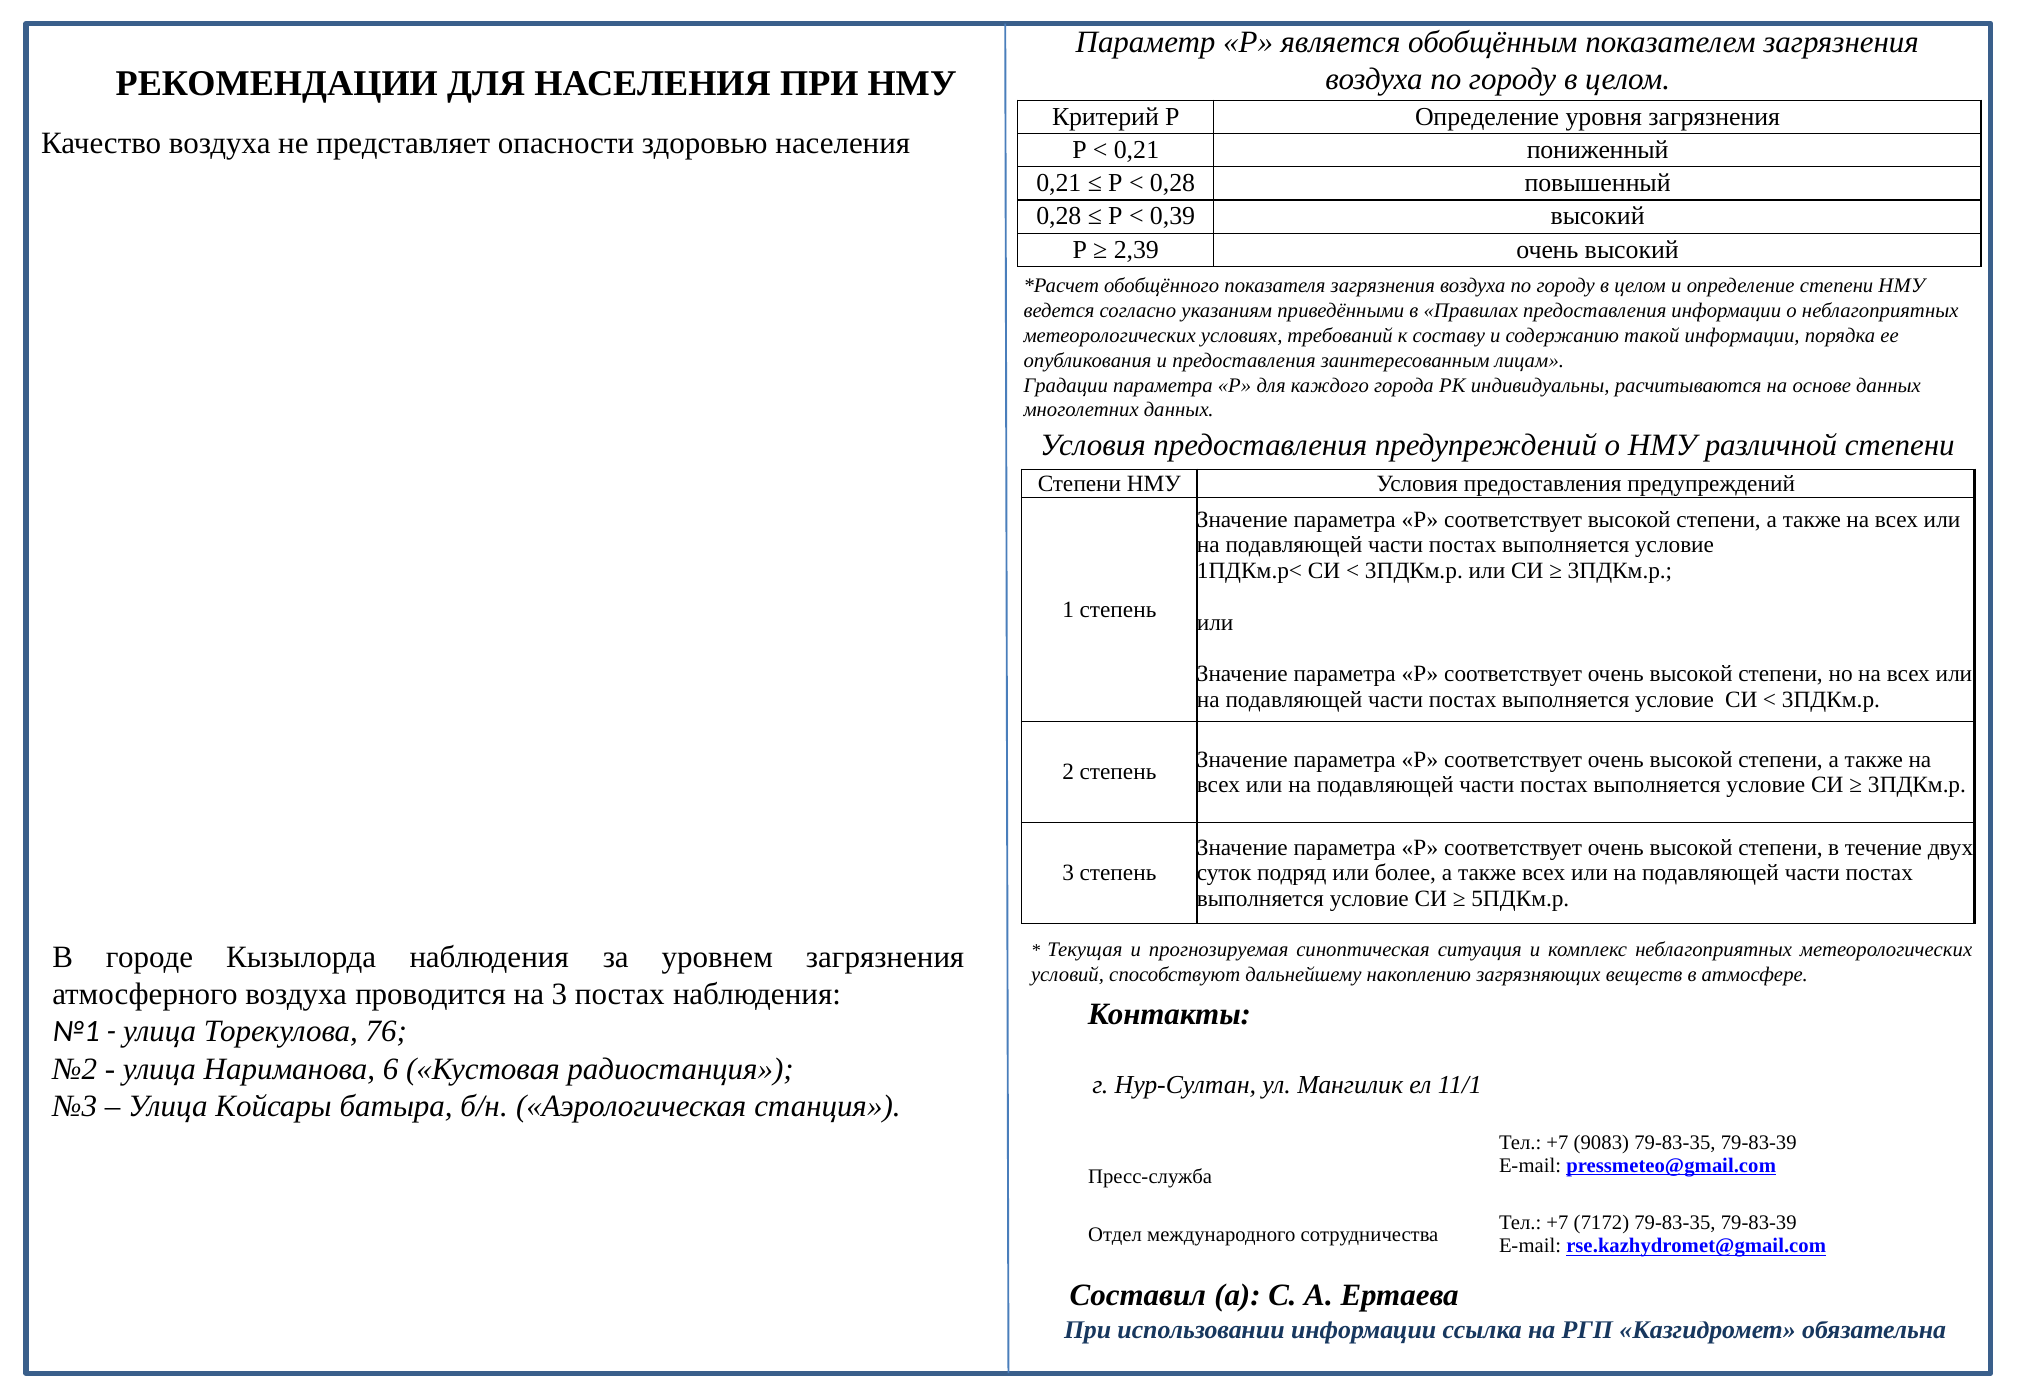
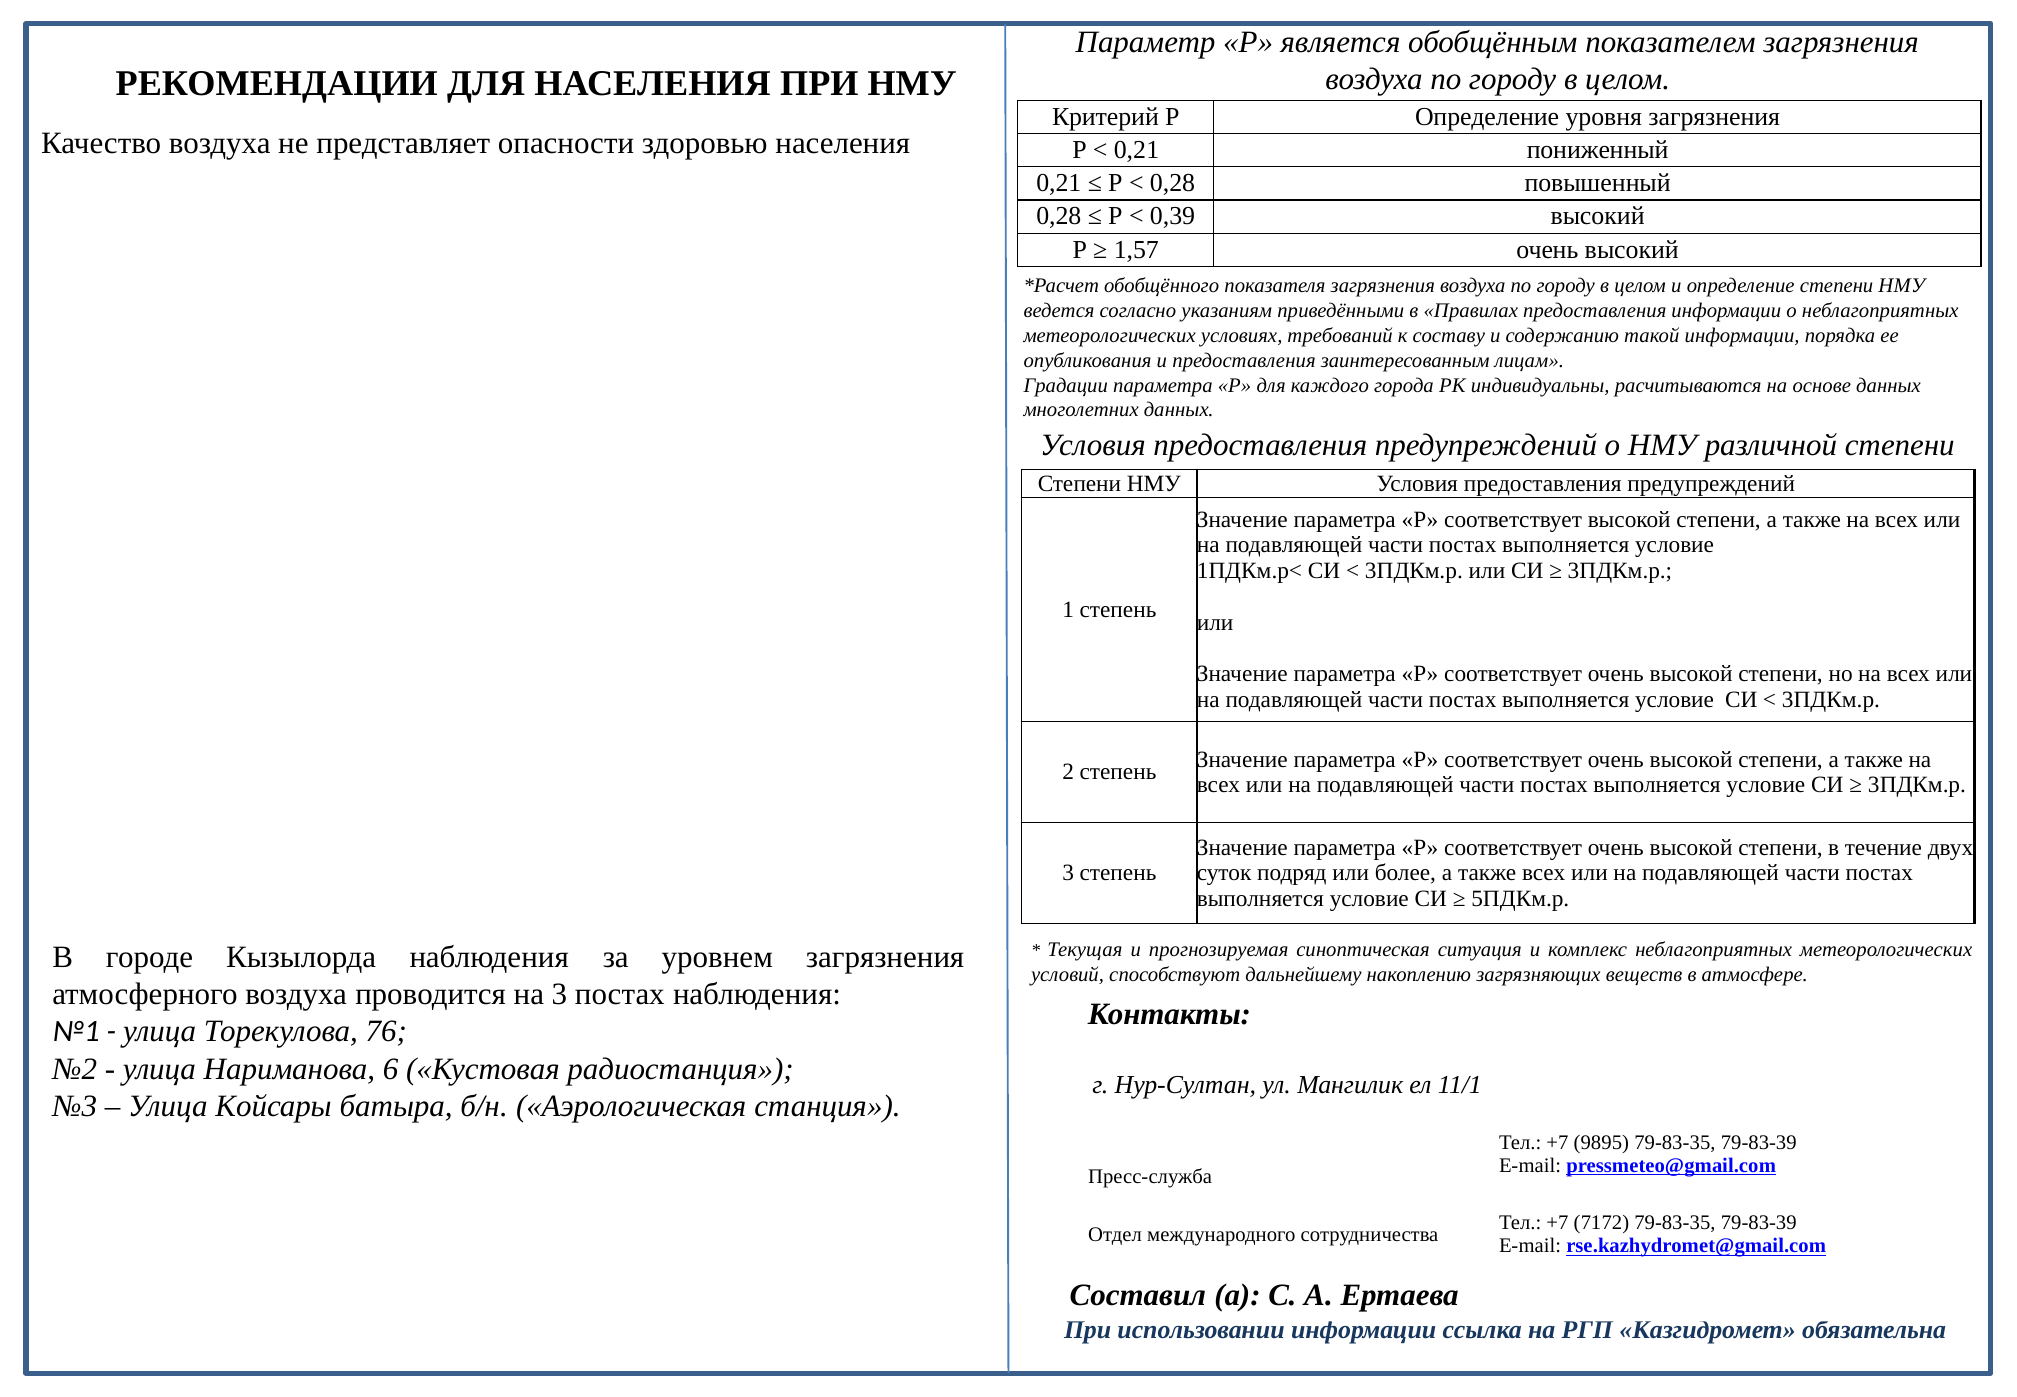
2,39: 2,39 -> 1,57
9083: 9083 -> 9895
